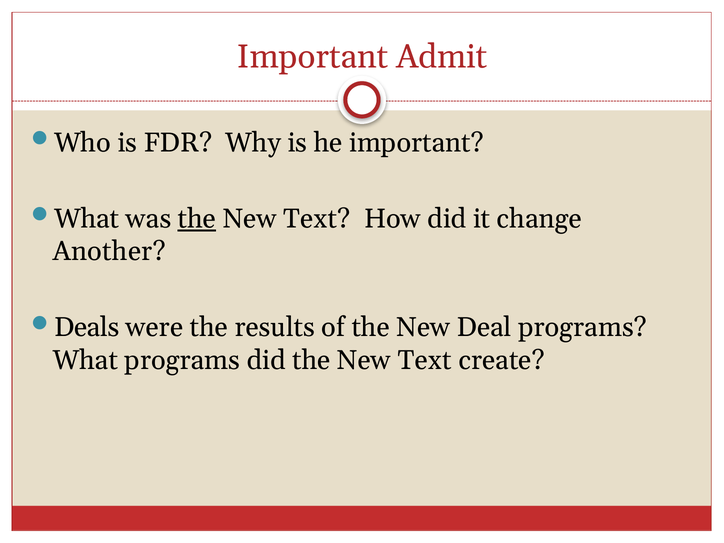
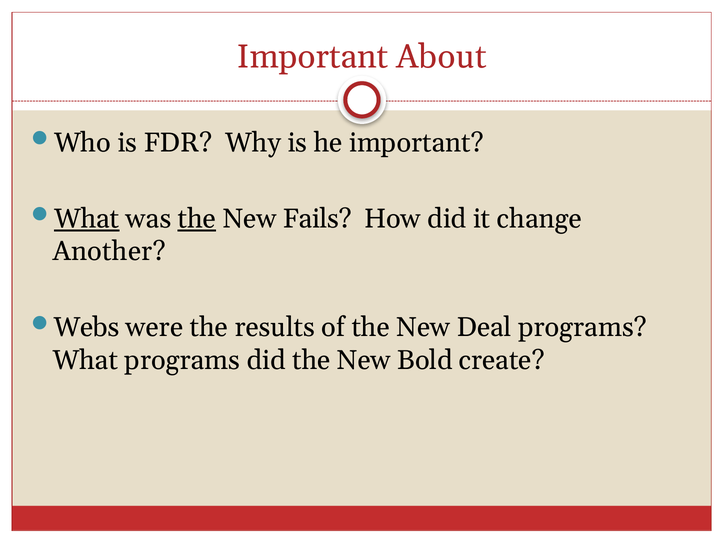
Admit: Admit -> About
What at (87, 219) underline: none -> present
Text at (317, 219): Text -> Fails
Deals: Deals -> Webs
did the New Text: Text -> Bold
